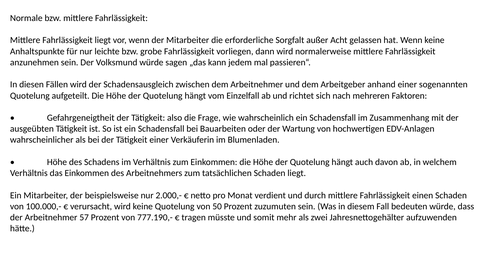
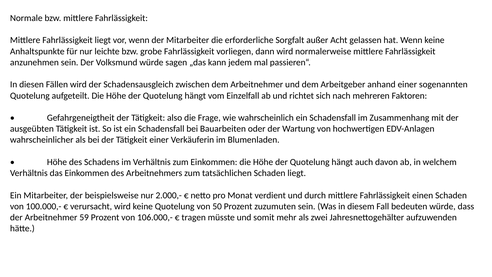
57: 57 -> 59
777.190,-: 777.190,- -> 106.000,-
